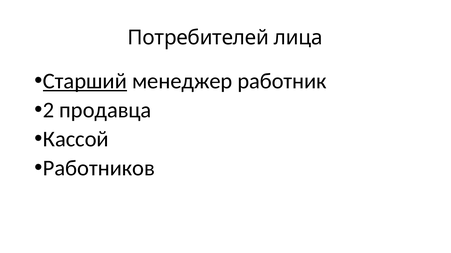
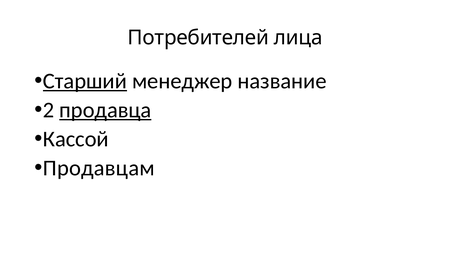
работник: работник -> название
продавца underline: none -> present
Работников: Работников -> Продавцам
